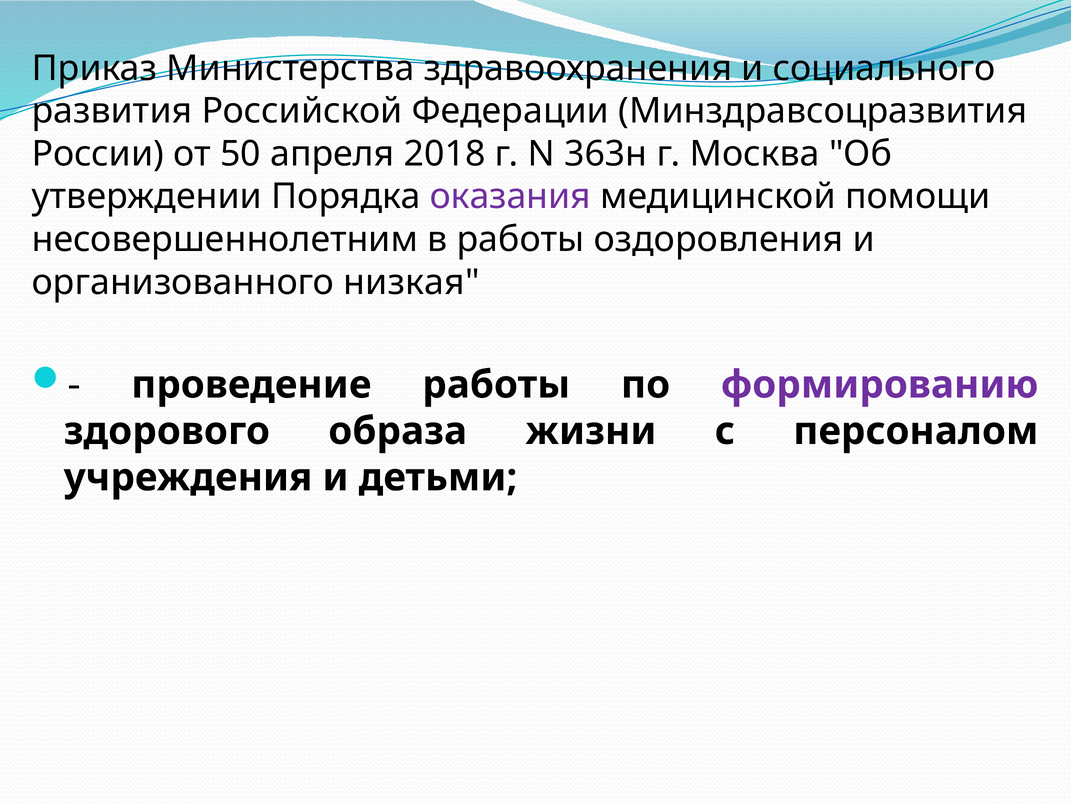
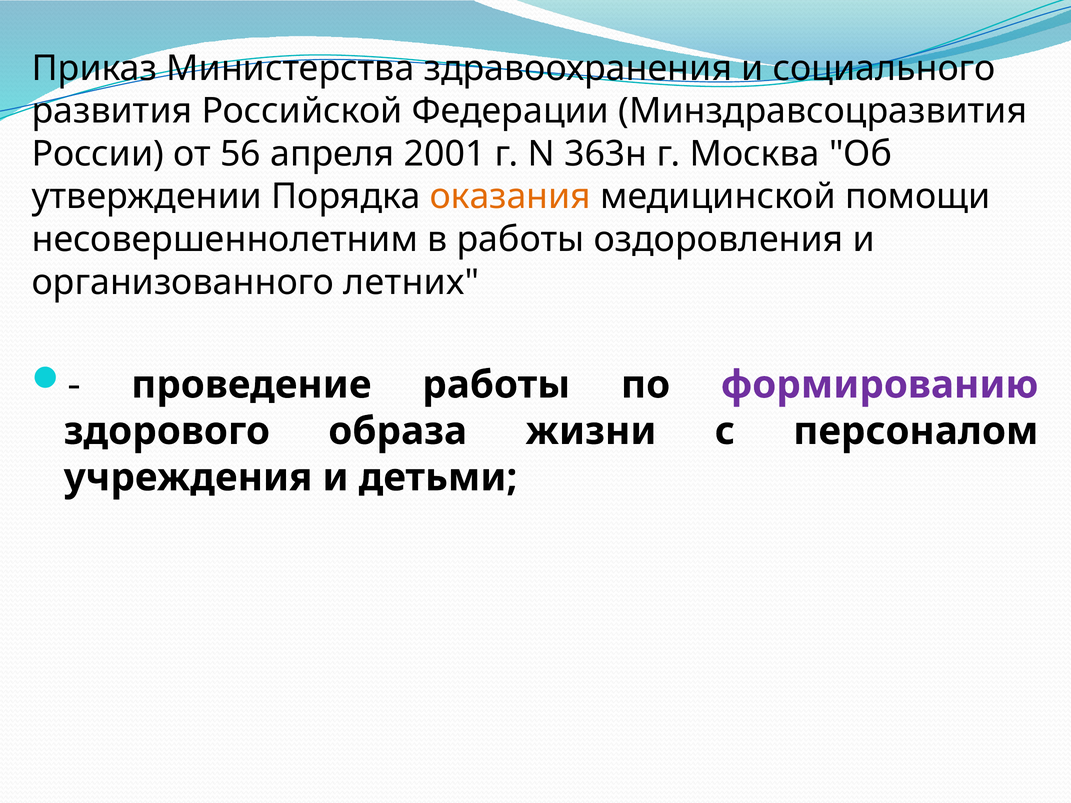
50: 50 -> 56
2018: 2018 -> 2001
оказания colour: purple -> orange
низкая: низкая -> летних
